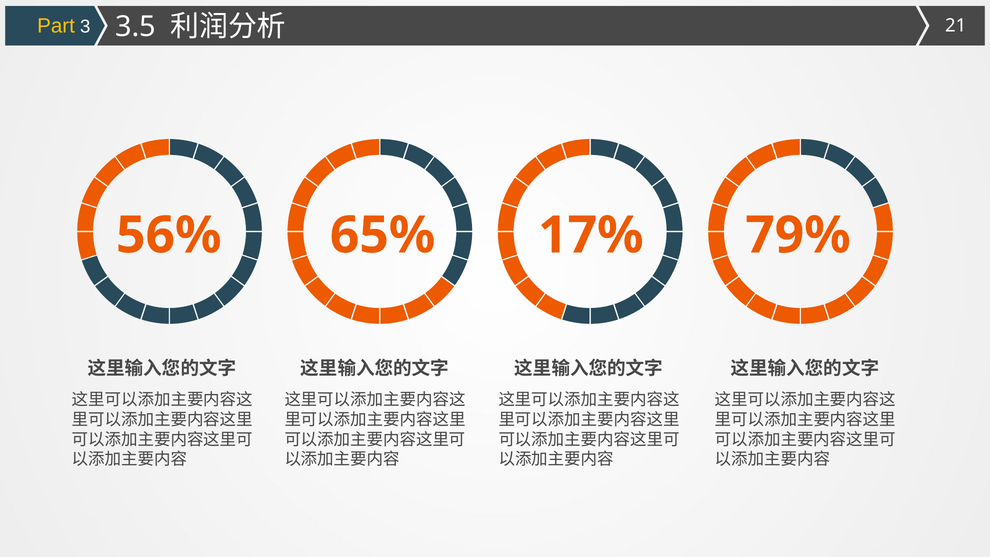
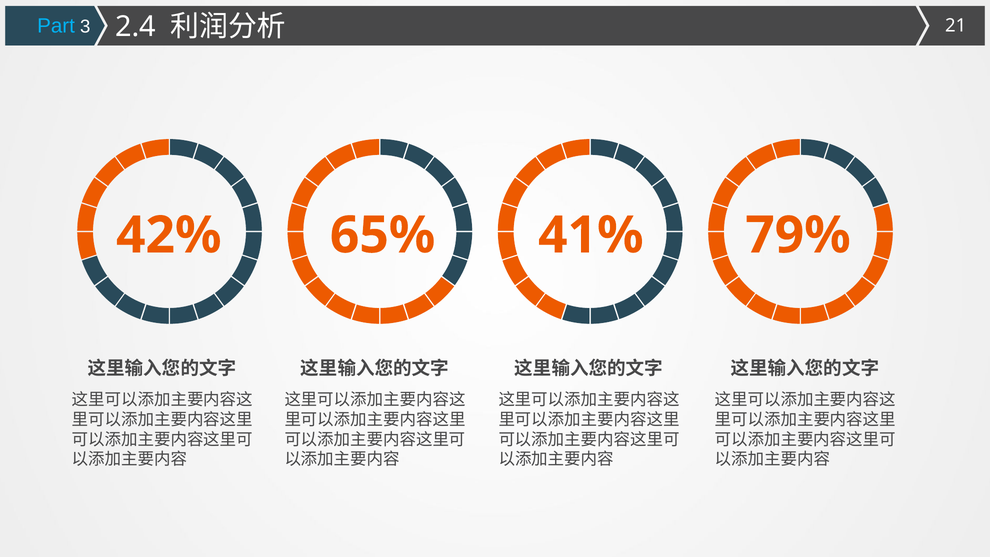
Part colour: yellow -> light blue
3.5: 3.5 -> 2.4
56%: 56% -> 42%
17%: 17% -> 41%
